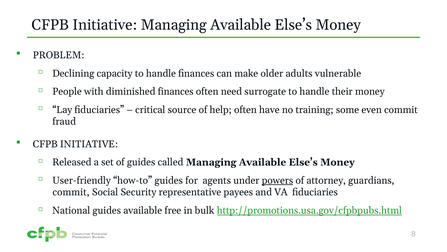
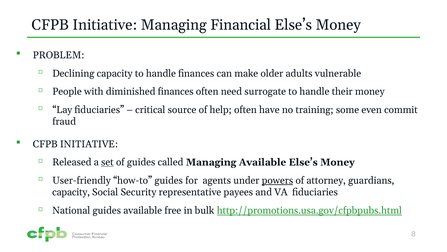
Initiative Managing Available: Available -> Financial
set underline: none -> present
commit at (71, 192): commit -> capacity
